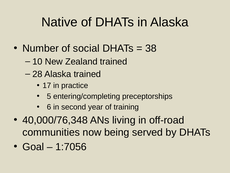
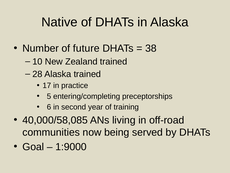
social: social -> future
40,000/76,348: 40,000/76,348 -> 40,000/58,085
1:7056: 1:7056 -> 1:9000
